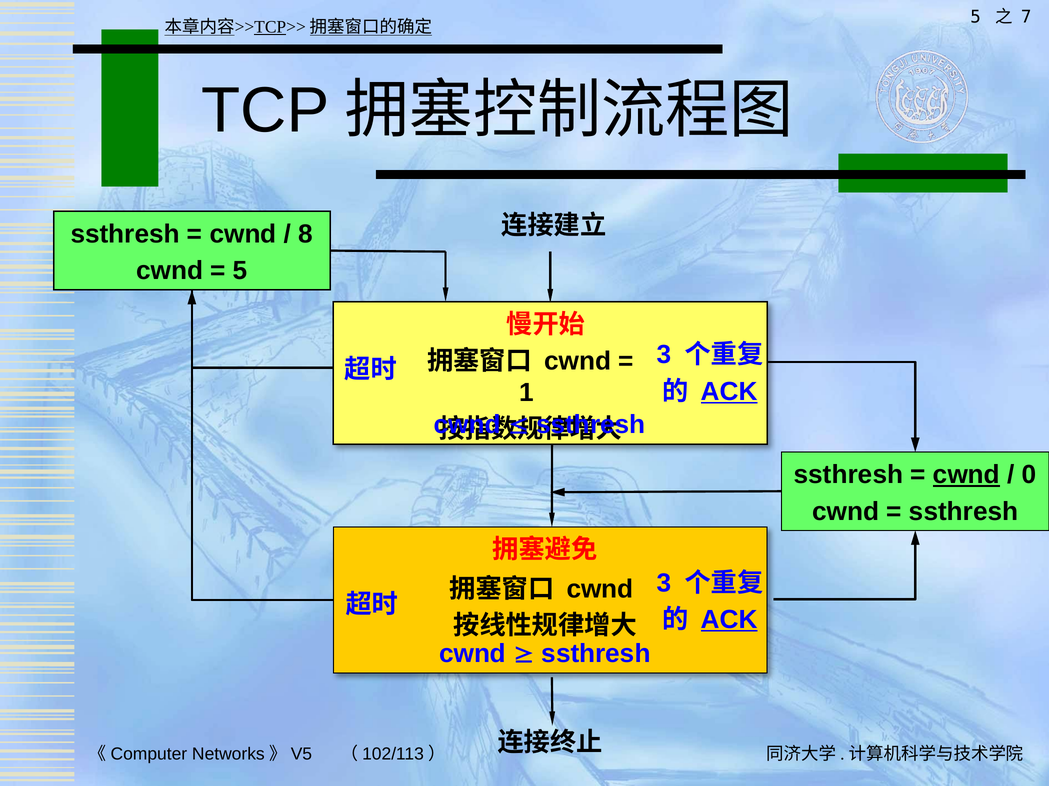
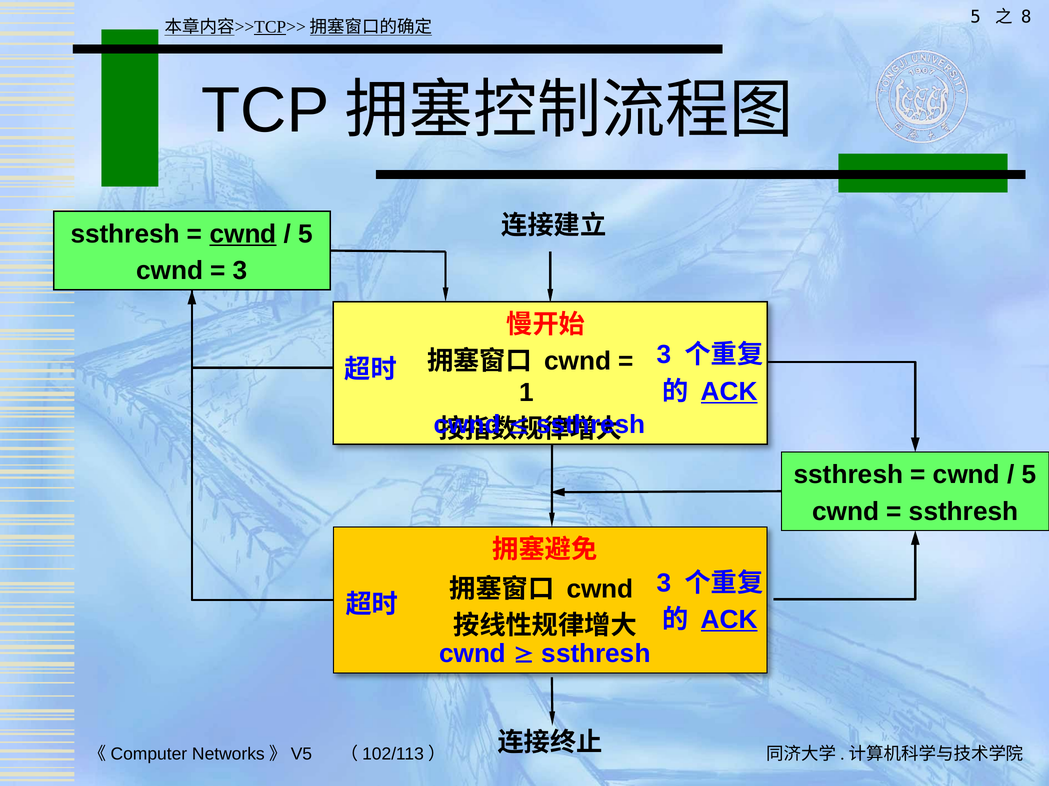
7: 7 -> 8
cwnd at (243, 234) underline: none -> present
8 at (306, 234): 8 -> 5
5 at (240, 271): 5 -> 3
cwnd at (966, 475) underline: present -> none
0 at (1029, 475): 0 -> 5
